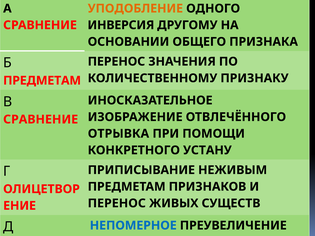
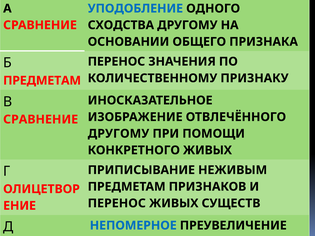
УПОДОБЛЕНИЕ colour: orange -> blue
ИНВЕРСИЯ: ИНВЕРСИЯ -> СХОДСТВА
ОТРЫВКА at (118, 134): ОТРЫВКА -> ДРУГОМУ
КОНКРЕТНОГО УСТАНУ: УСТАНУ -> ЖИВЫХ
